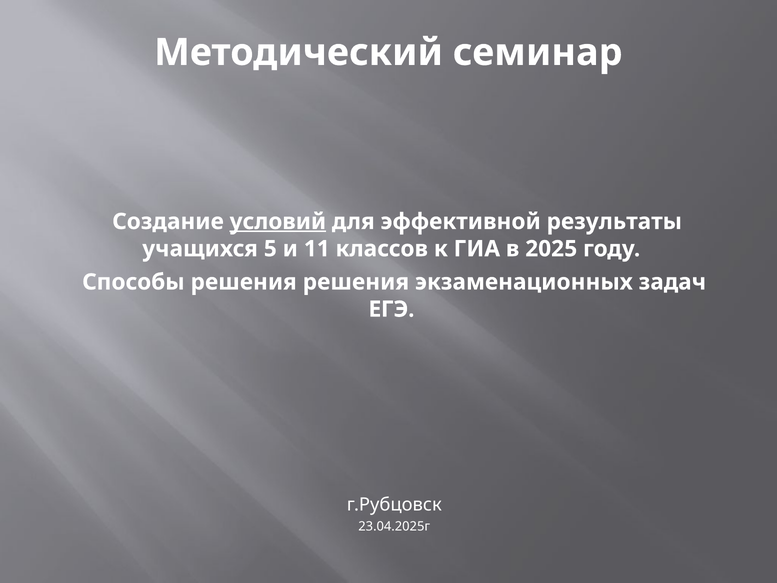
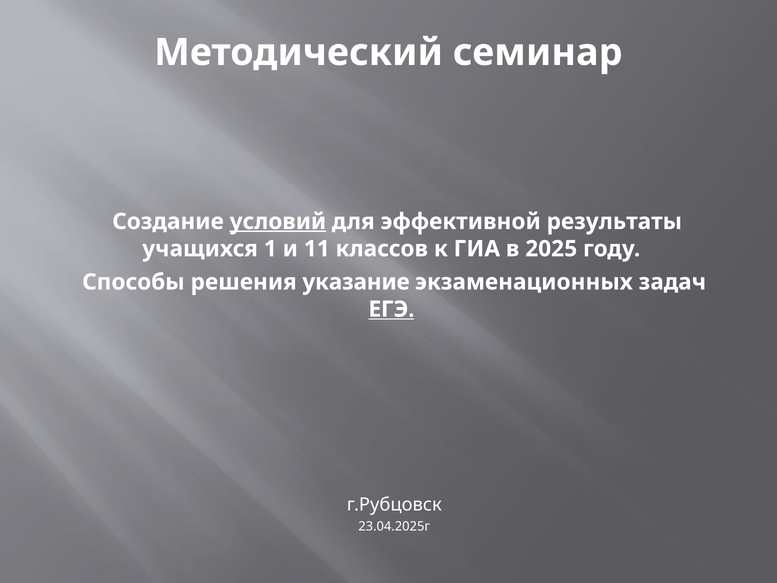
5: 5 -> 1
решения решения: решения -> указание
ЕГЭ underline: none -> present
